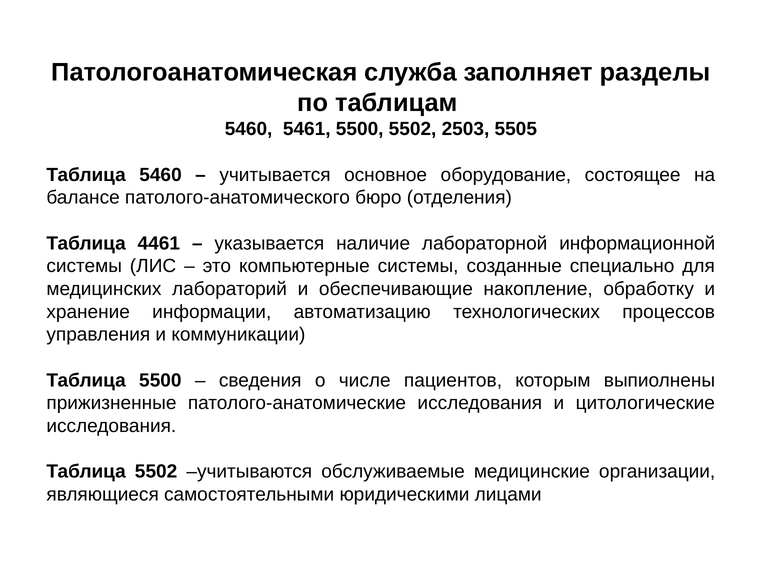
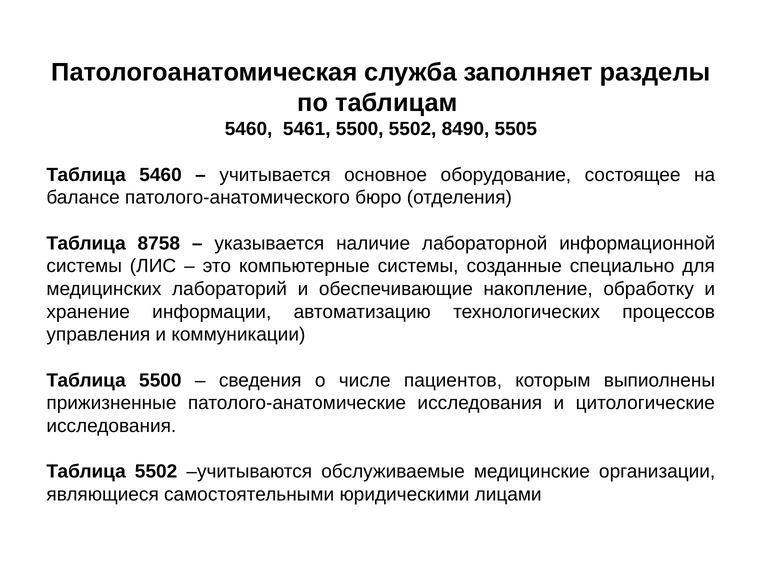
2503: 2503 -> 8490
4461: 4461 -> 8758
